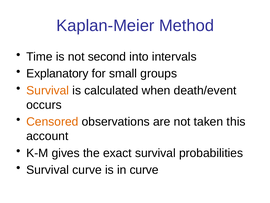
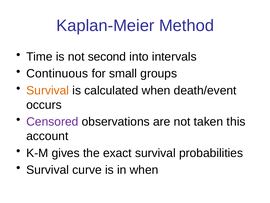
Explanatory: Explanatory -> Continuous
Censored colour: orange -> purple
in curve: curve -> when
